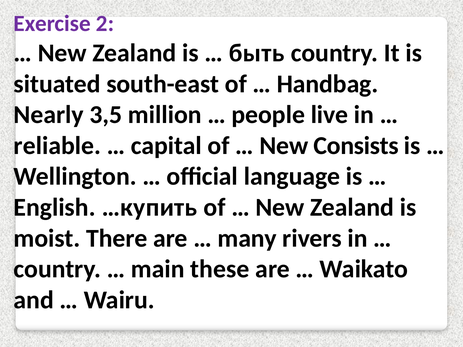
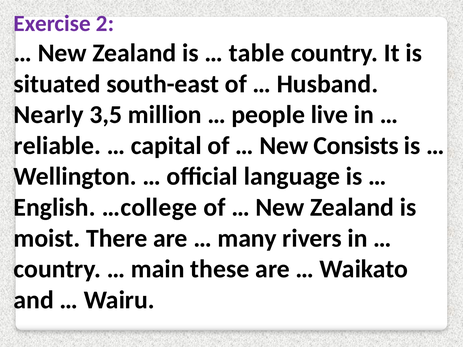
быть: быть -> table
Handbag: Handbag -> Husband
…купить: …купить -> …college
